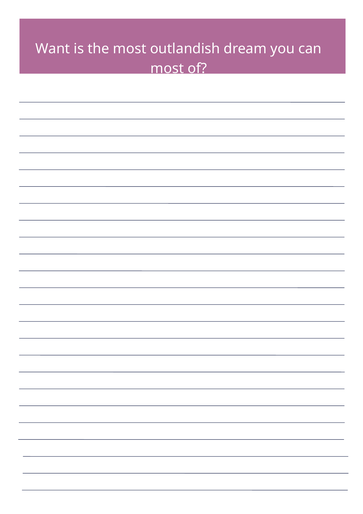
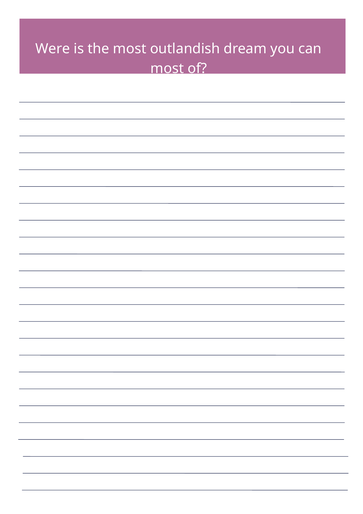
Want: Want -> Were
